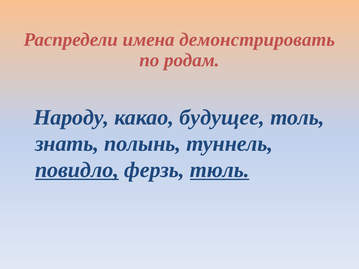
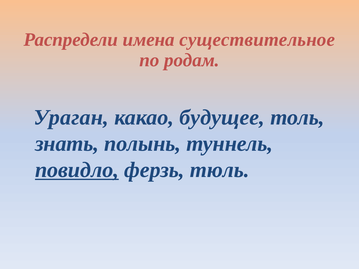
демонстрировать: демонстрировать -> существительное
Народу: Народу -> Ураган
тюль underline: present -> none
